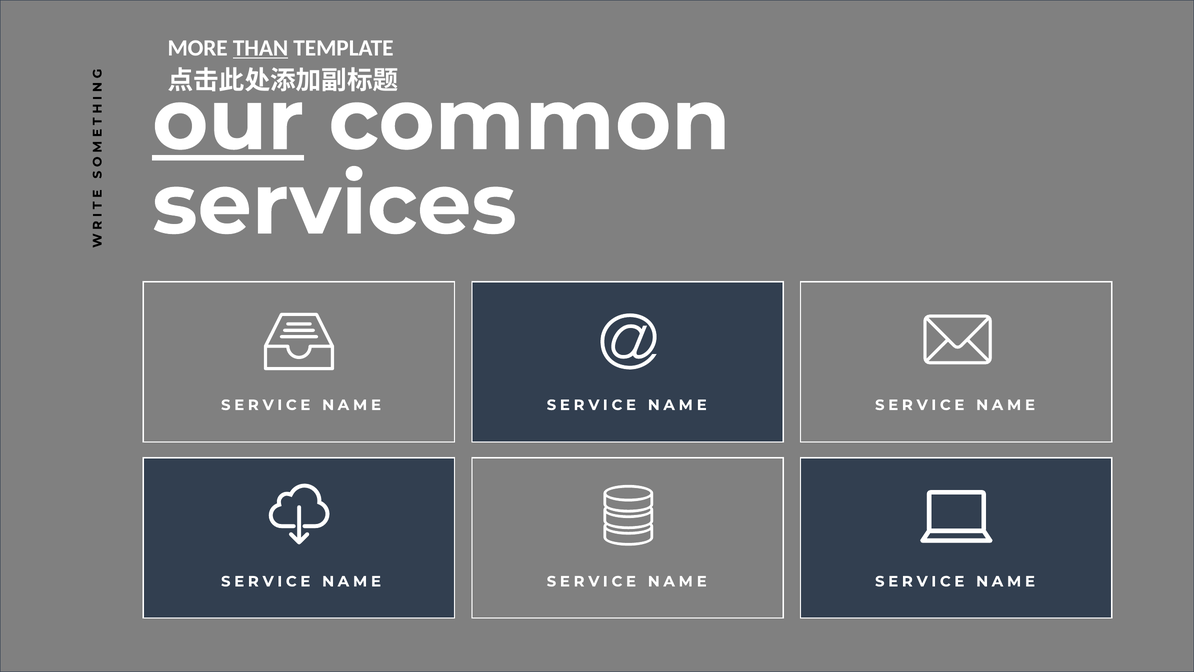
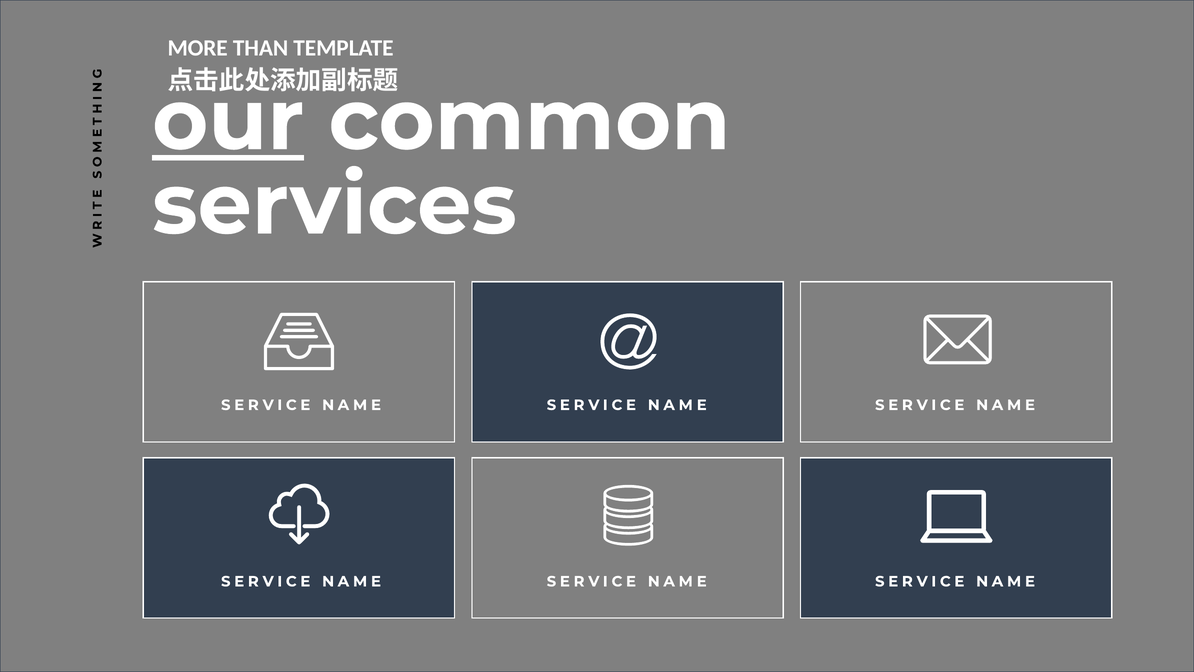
THAN underline: present -> none
